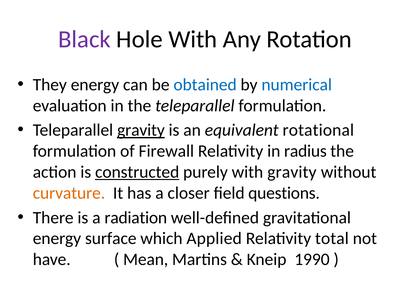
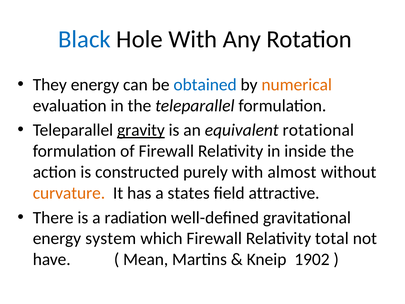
Black colour: purple -> blue
numerical colour: blue -> orange
radius: radius -> inside
constructed underline: present -> none
with gravity: gravity -> almost
closer: closer -> states
questions: questions -> attractive
surface: surface -> system
which Applied: Applied -> Firewall
1990: 1990 -> 1902
